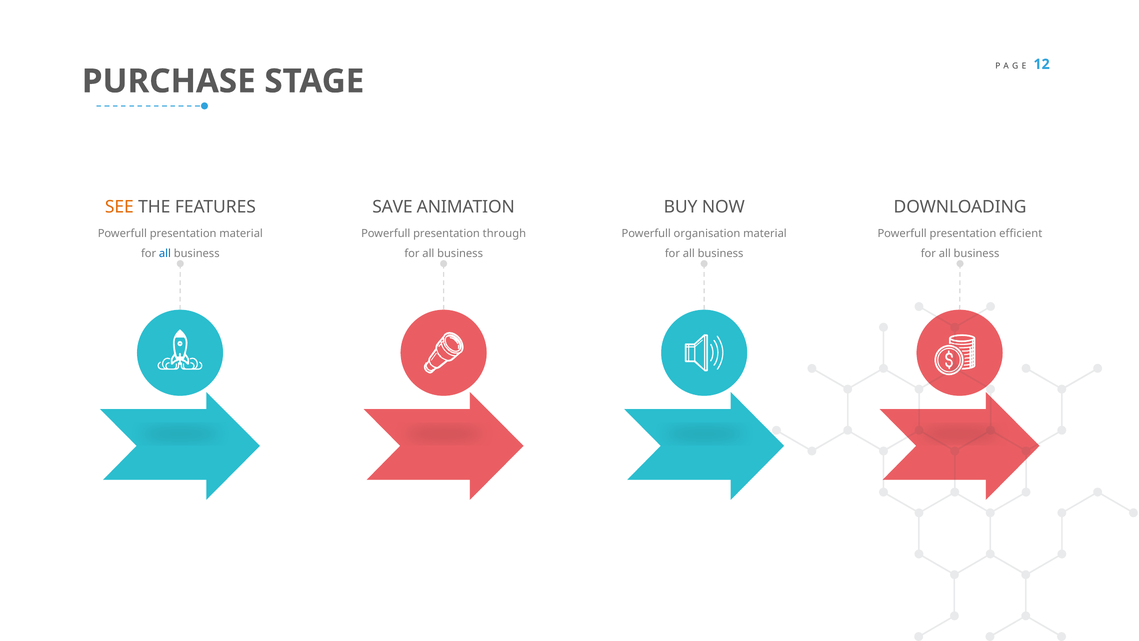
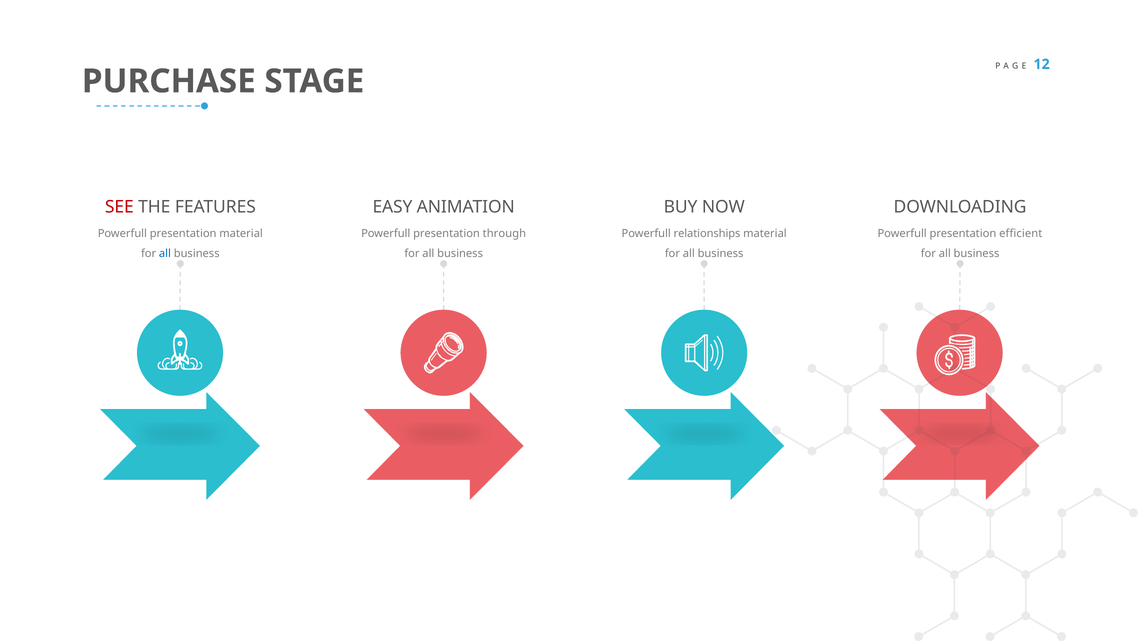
SEE colour: orange -> red
SAVE: SAVE -> EASY
organisation: organisation -> relationships
